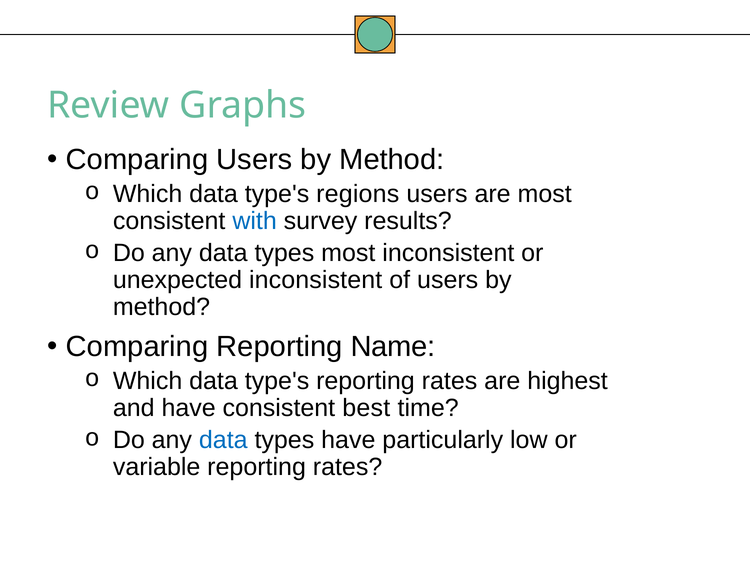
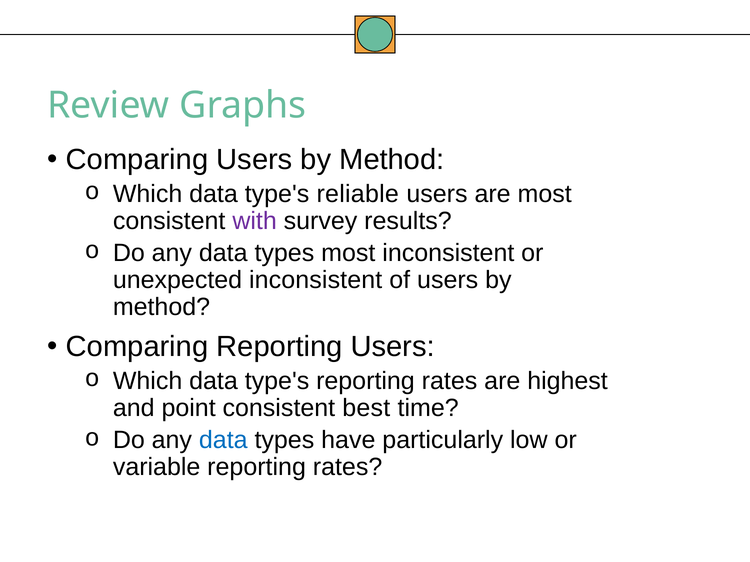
regions: regions -> reliable
with colour: blue -> purple
Reporting Name: Name -> Users
and have: have -> point
